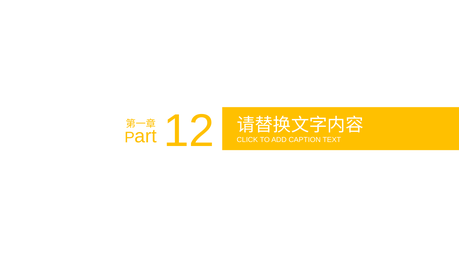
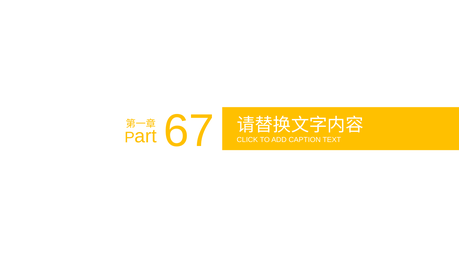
12: 12 -> 67
